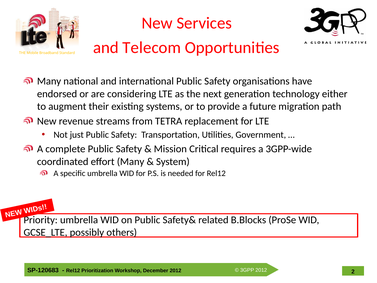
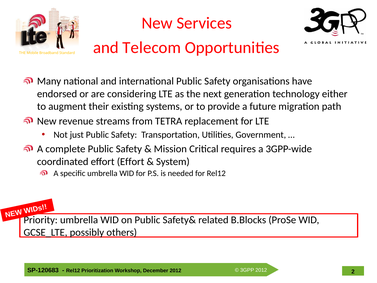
effort Many: Many -> Effort
